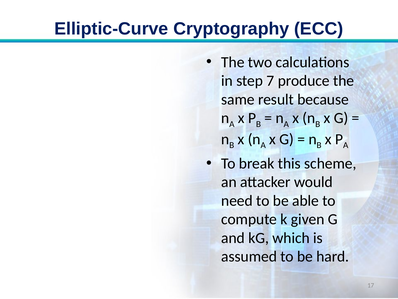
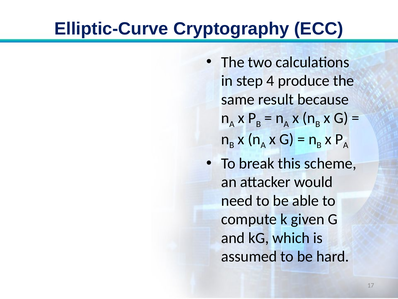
7: 7 -> 4
